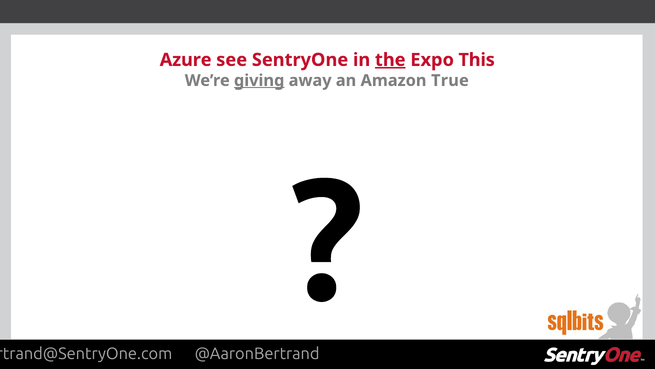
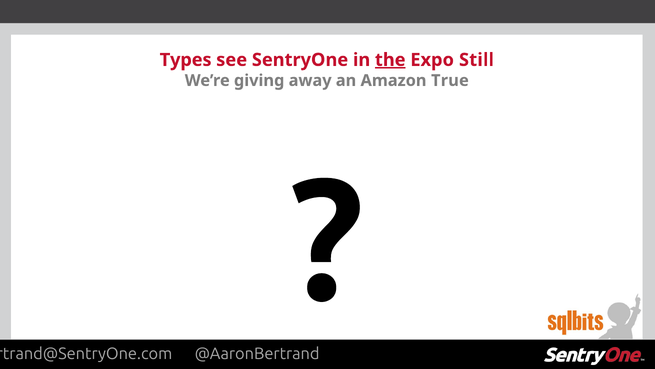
Azure: Azure -> Types
This: This -> Still
giving underline: present -> none
